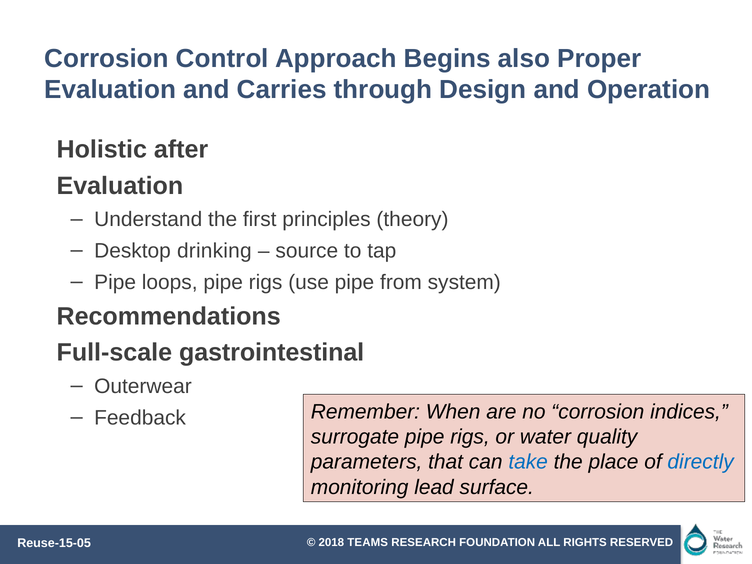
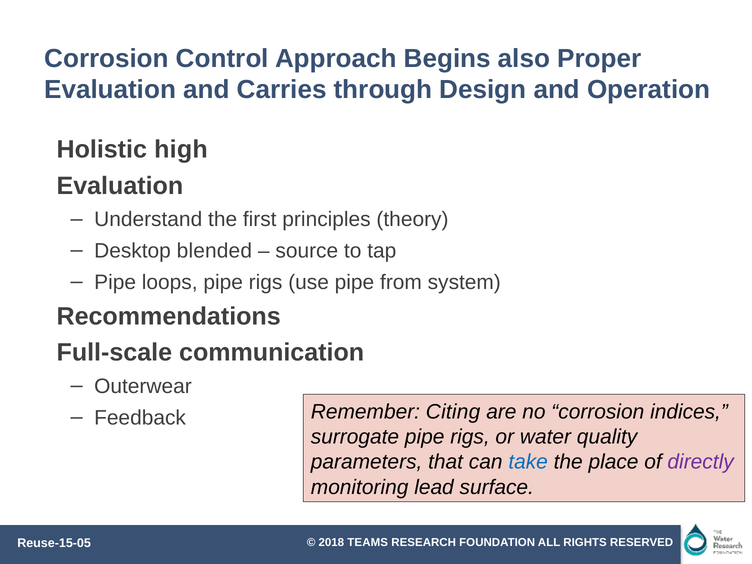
after: after -> high
drinking: drinking -> blended
gastrointestinal: gastrointestinal -> communication
When: When -> Citing
directly colour: blue -> purple
